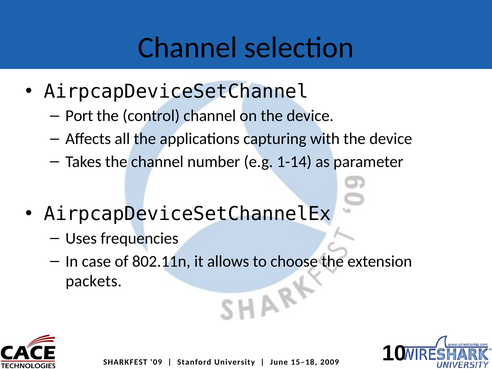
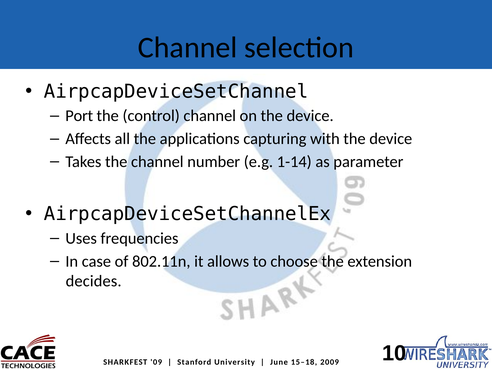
packets: packets -> decides
